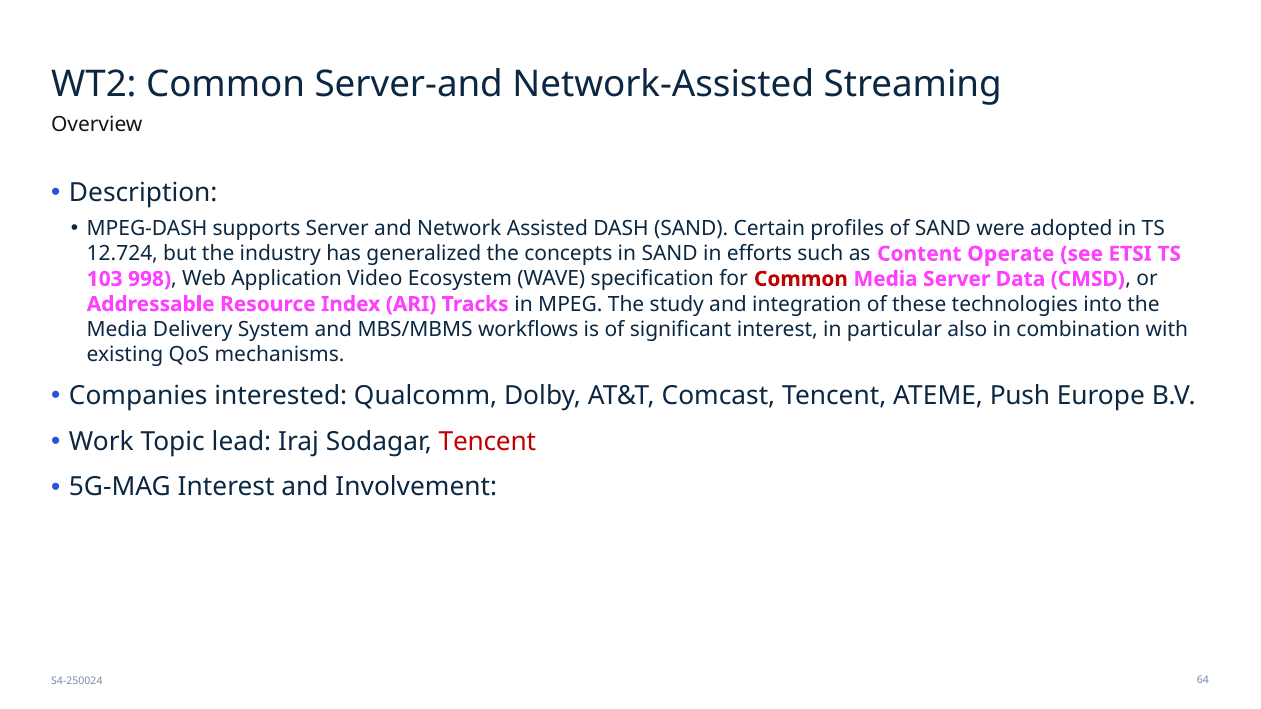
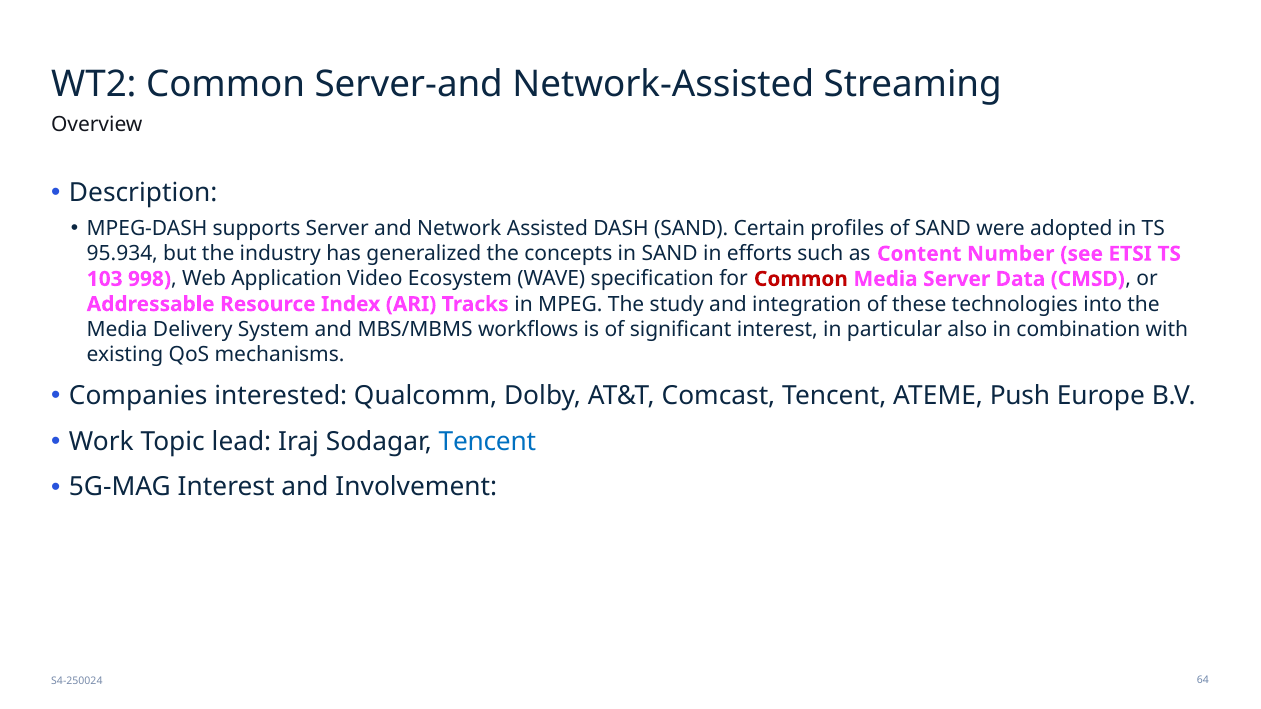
12.724: 12.724 -> 95.934
Operate: Operate -> Number
Tencent at (487, 442) colour: red -> blue
